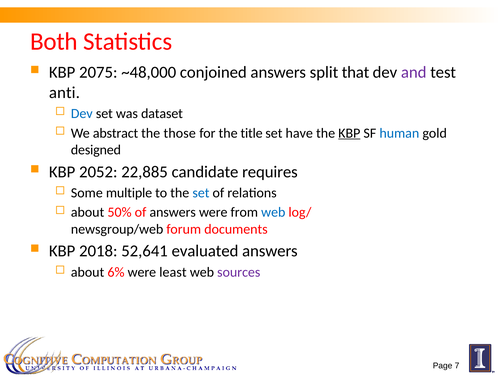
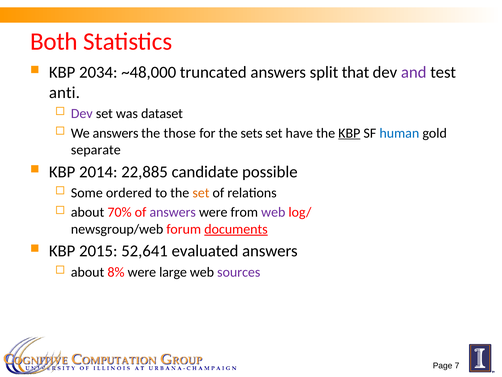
2075: 2075 -> 2034
conjoined: conjoined -> truncated
Dev at (82, 113) colour: blue -> purple
We abstract: abstract -> answers
title: title -> sets
designed: designed -> separate
2052: 2052 -> 2014
requires: requires -> possible
multiple: multiple -> ordered
set at (201, 193) colour: blue -> orange
50%: 50% -> 70%
answers at (173, 212) colour: black -> purple
web at (273, 212) colour: blue -> purple
documents underline: none -> present
2018: 2018 -> 2015
6%: 6% -> 8%
least: least -> large
